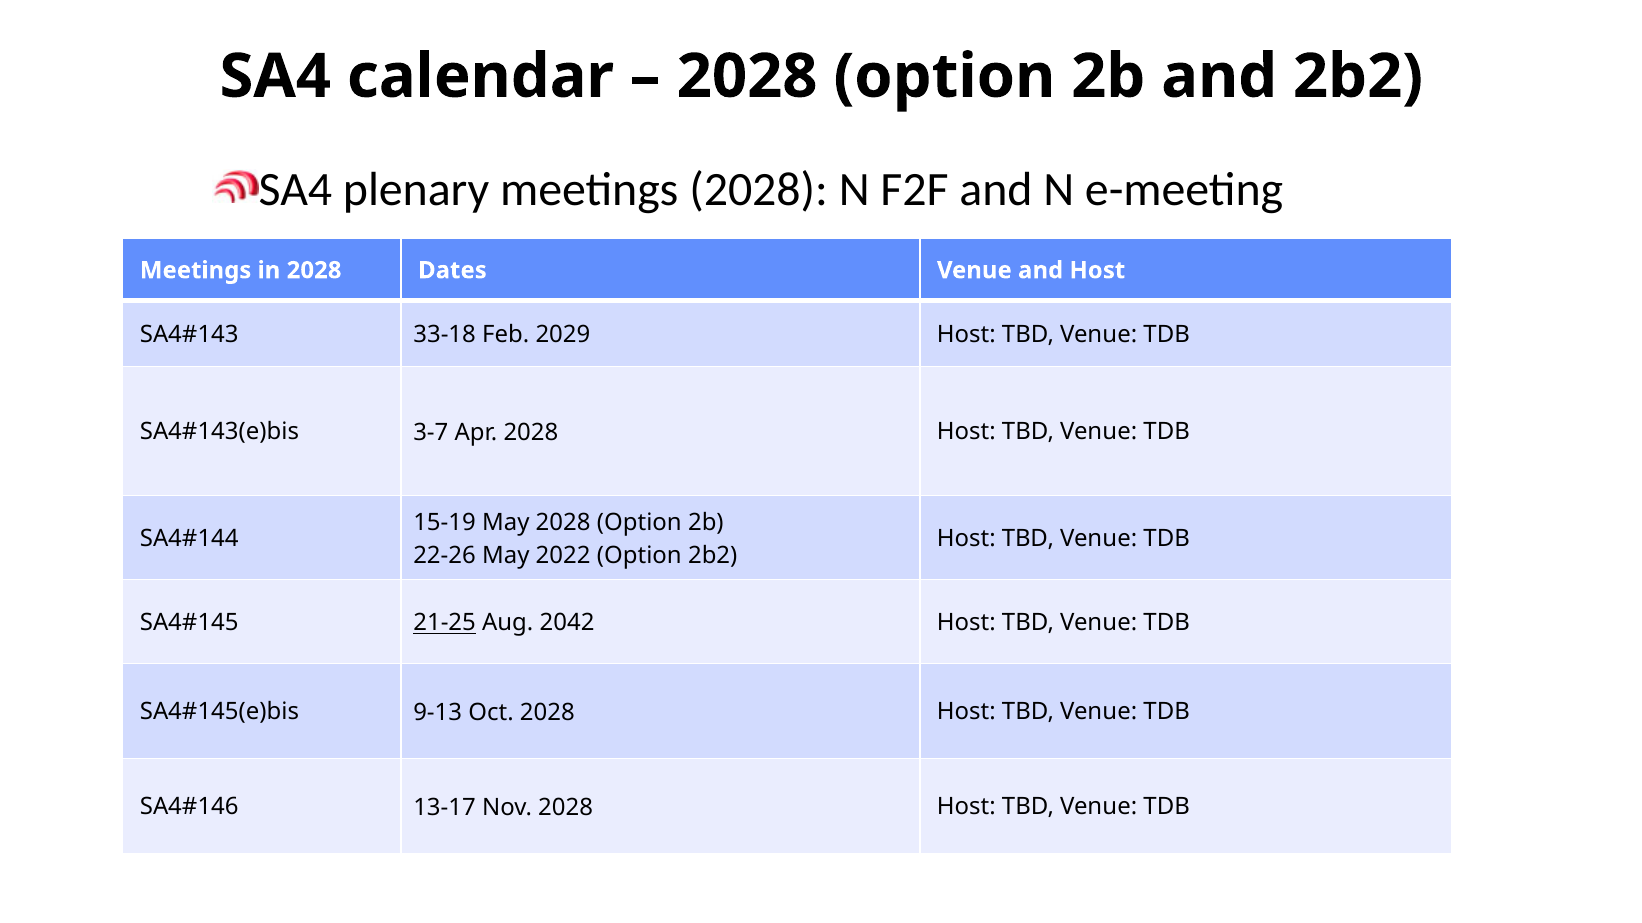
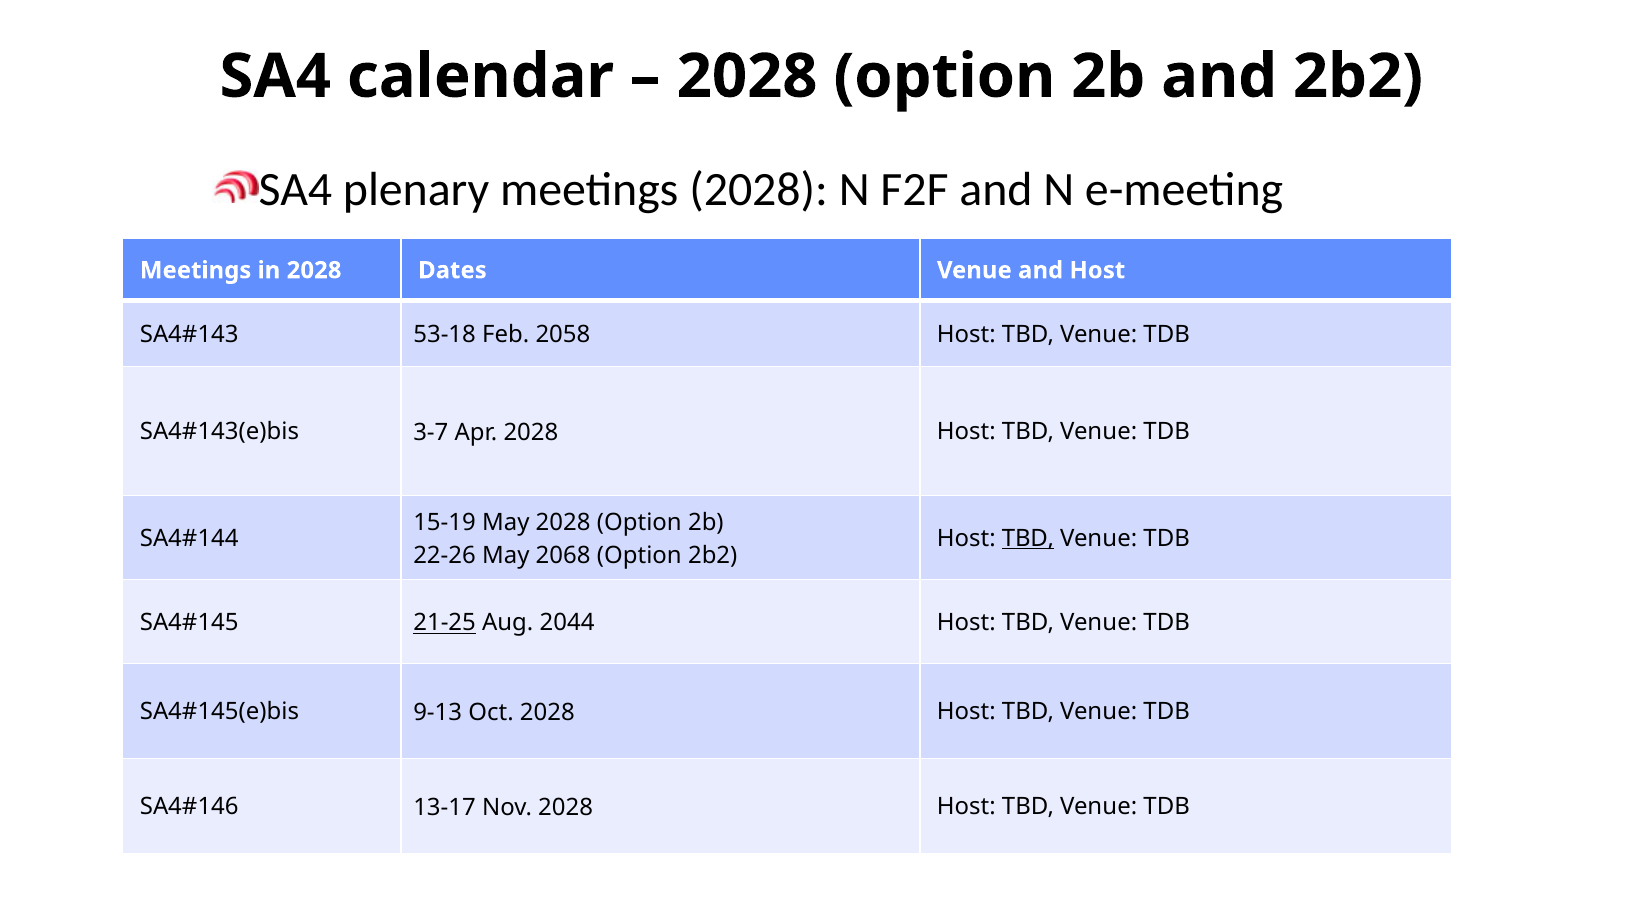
33-18: 33-18 -> 53-18
2029: 2029 -> 2058
TBD at (1028, 539) underline: none -> present
2022: 2022 -> 2068
2042: 2042 -> 2044
